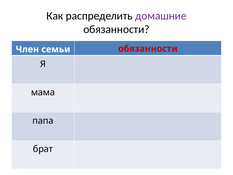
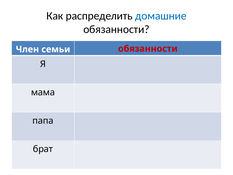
домашние colour: purple -> blue
